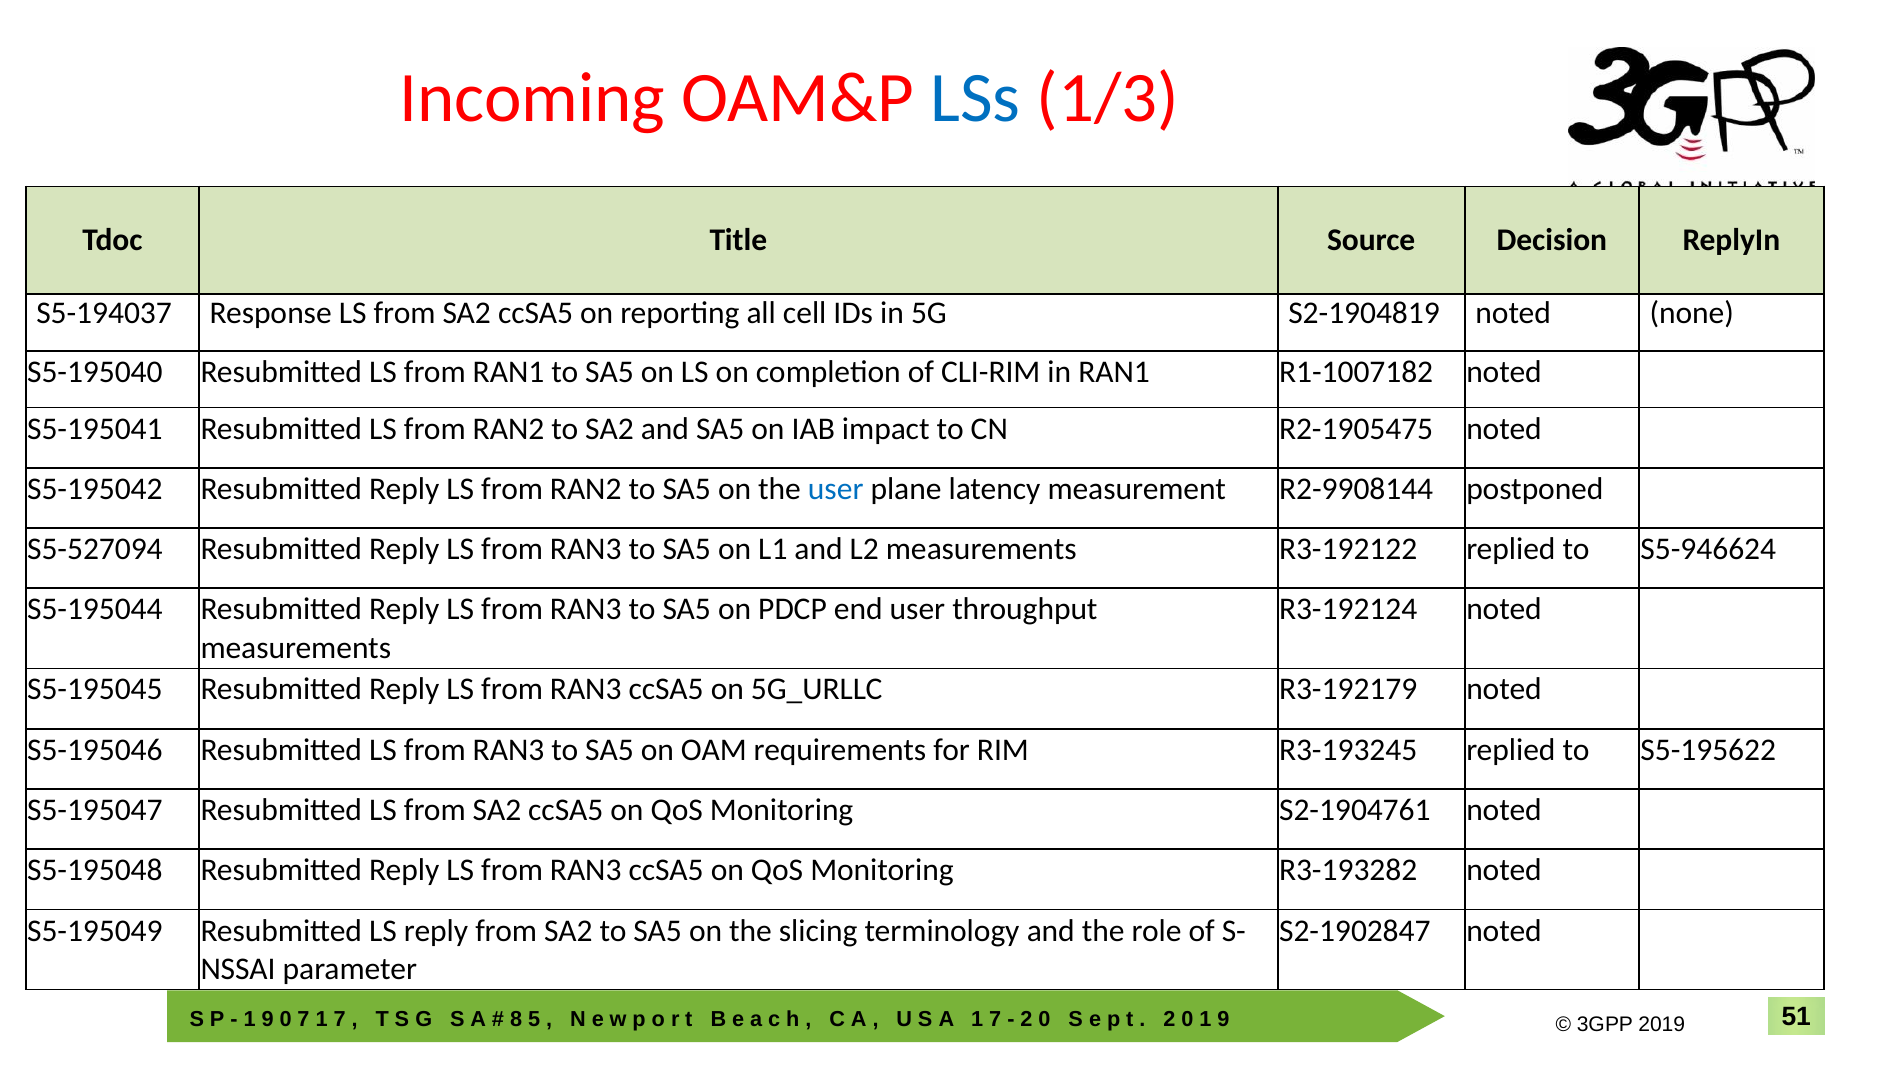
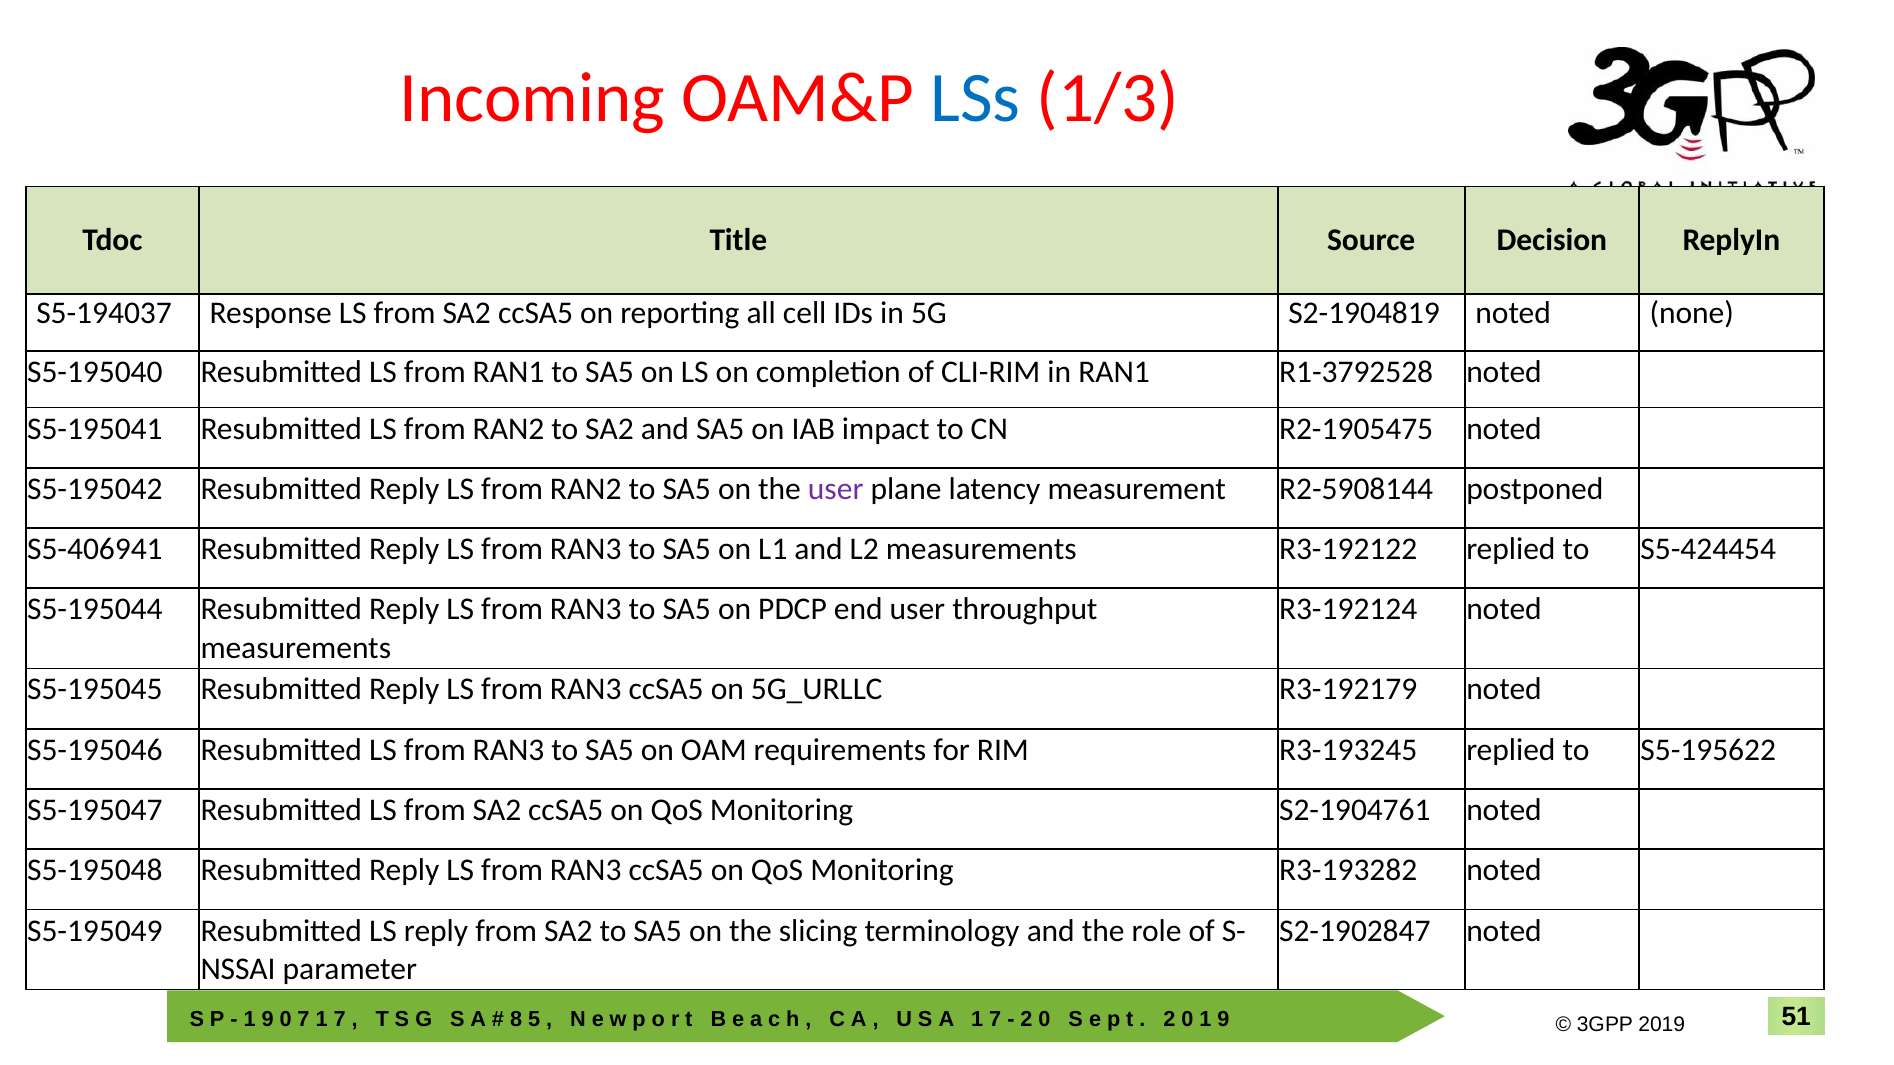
R1-1007182: R1-1007182 -> R1-3792528
user at (836, 489) colour: blue -> purple
R2-9908144: R2-9908144 -> R2-5908144
S5-527094: S5-527094 -> S5-406941
S5-946624: S5-946624 -> S5-424454
